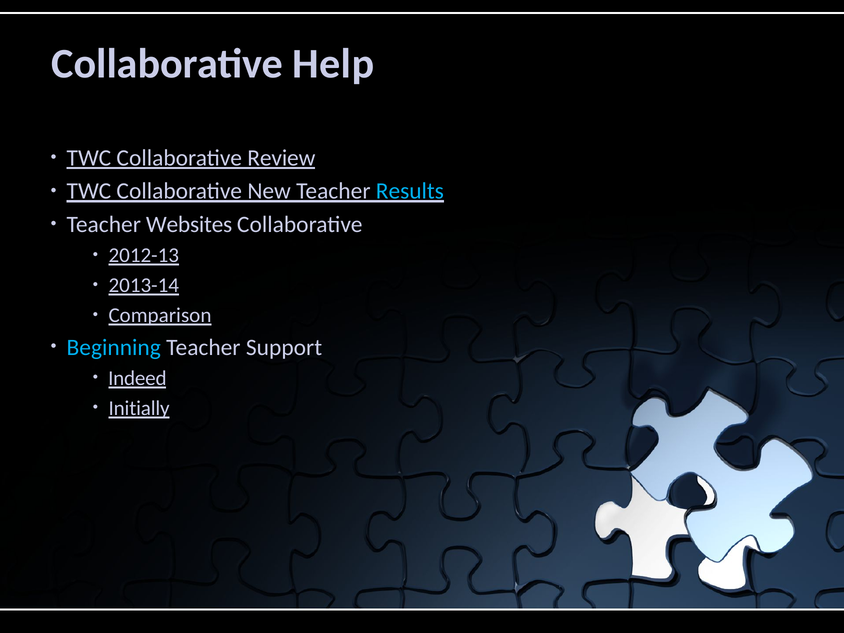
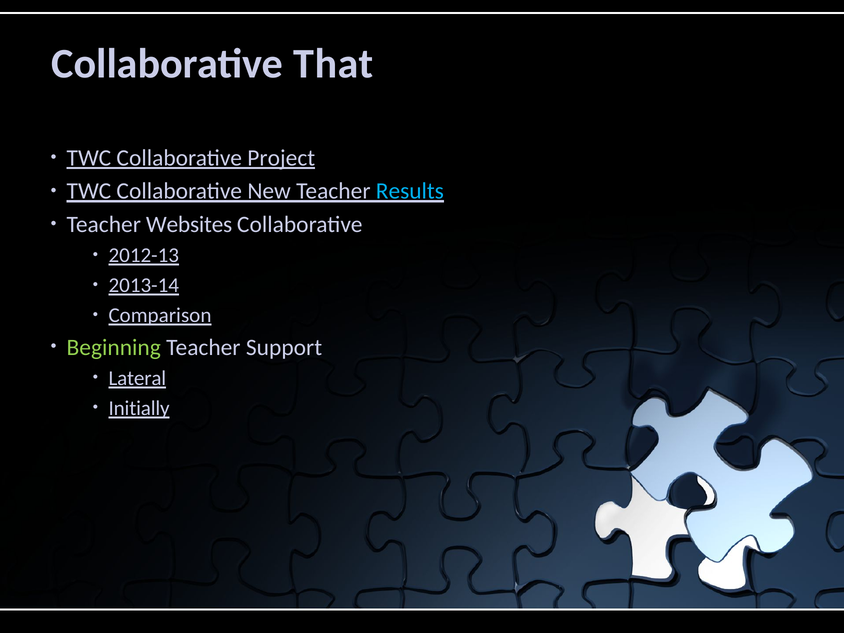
Help: Help -> That
Review: Review -> Project
Beginning colour: light blue -> light green
Indeed: Indeed -> Lateral
